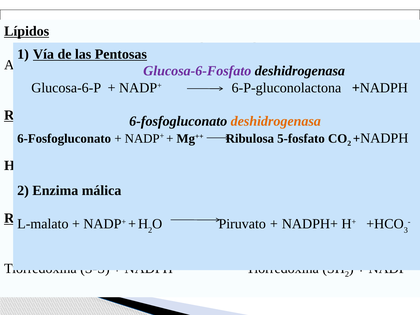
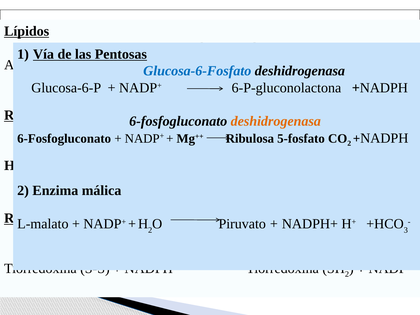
Glucosa-6-Fosfato colour: purple -> blue
